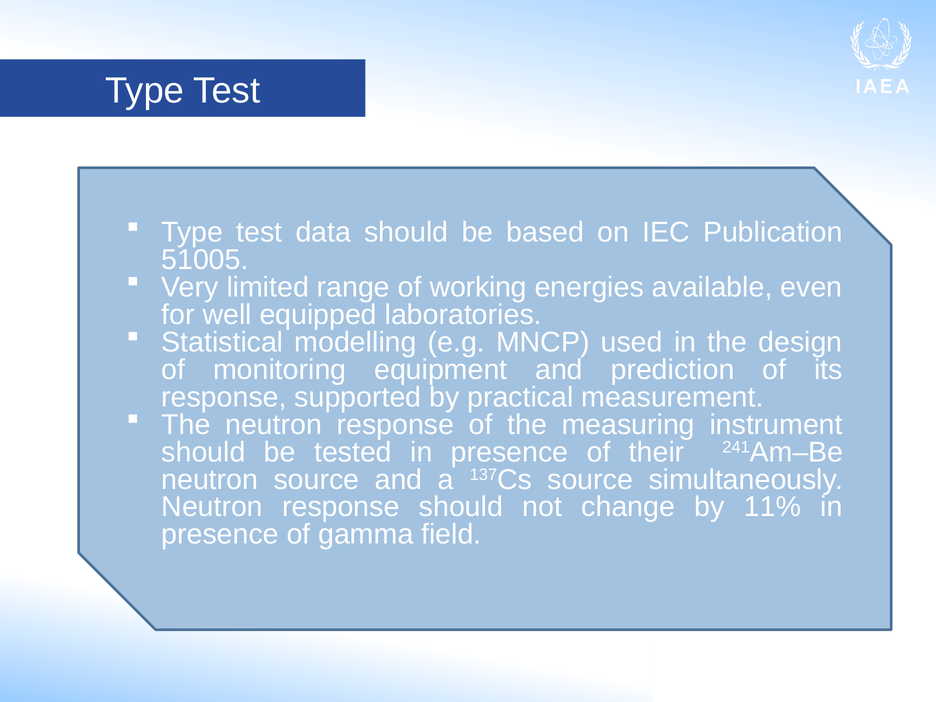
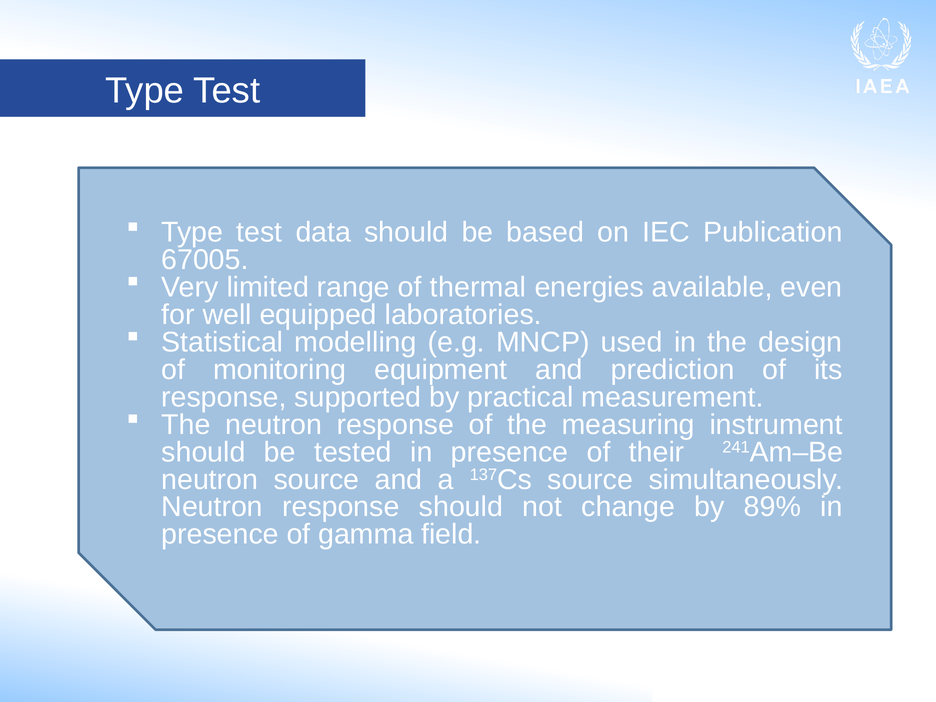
51005: 51005 -> 67005
working: working -> thermal
11%: 11% -> 89%
